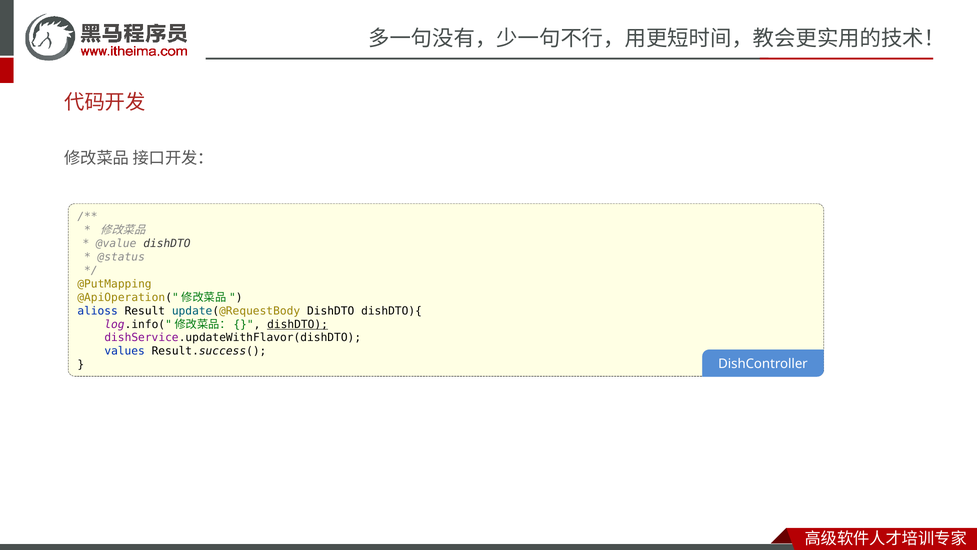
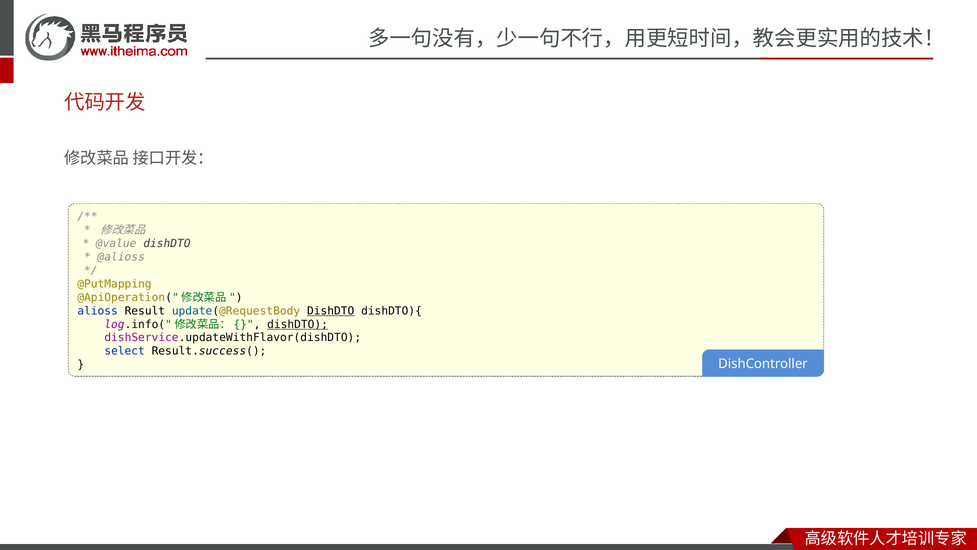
@status: @status -> @alioss
DishDTO at (331, 311) underline: none -> present
values: values -> select
